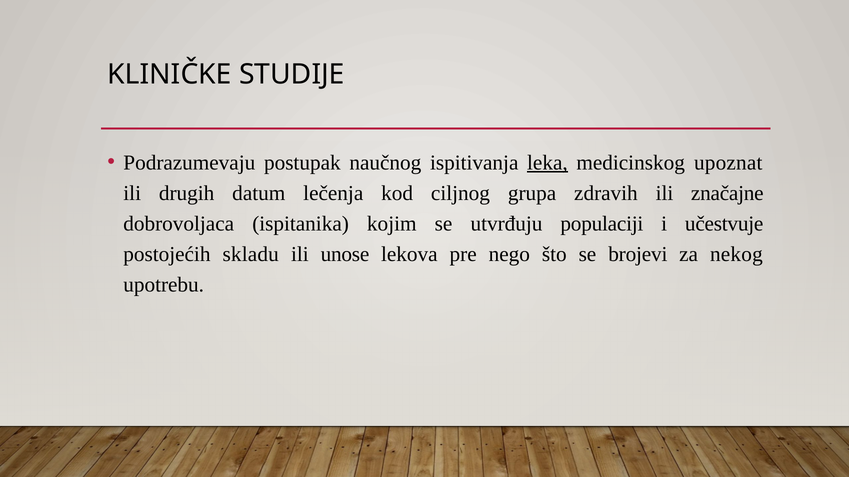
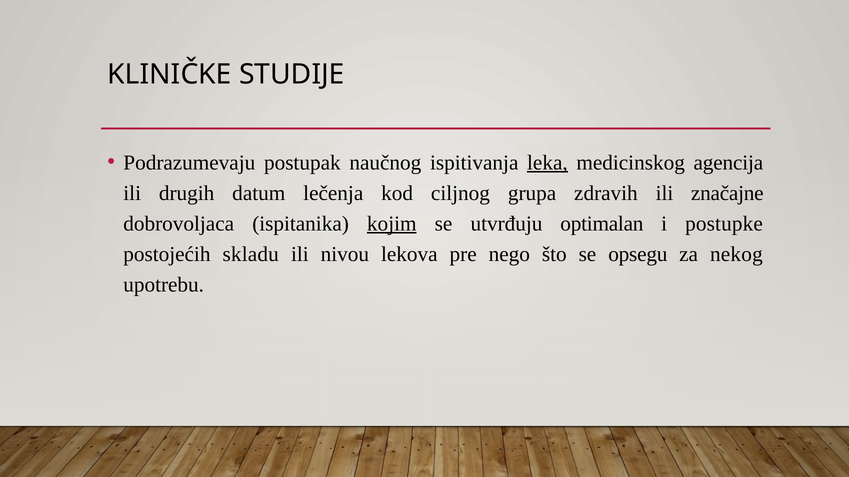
upoznat: upoznat -> agencija
kojim underline: none -> present
populaciji: populaciji -> optimalan
učestvuje: učestvuje -> postupke
unose: unose -> nivou
brojevi: brojevi -> opsegu
